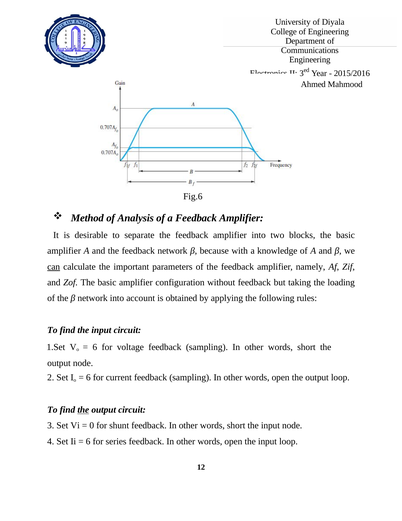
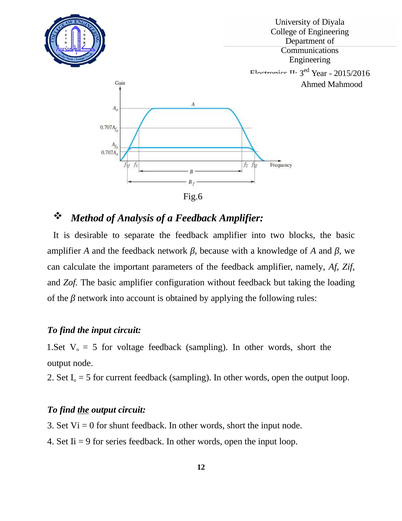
can underline: present -> none
6 at (95, 346): 6 -> 5
6 at (88, 377): 6 -> 5
6 at (88, 441): 6 -> 9
